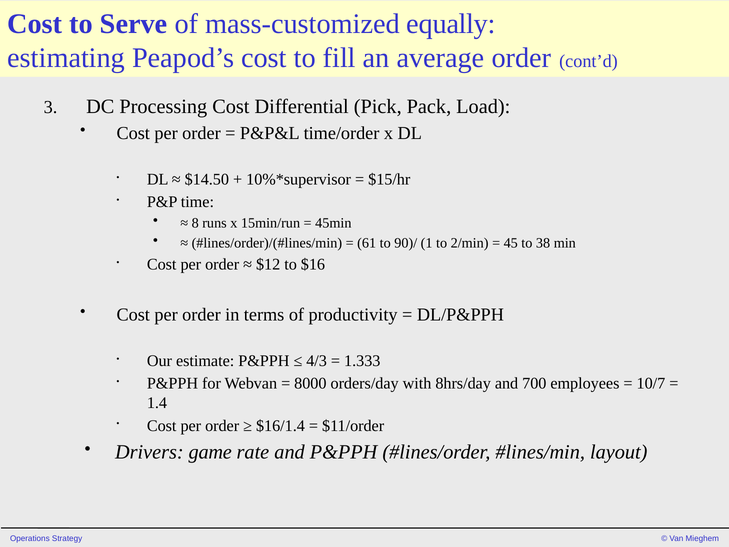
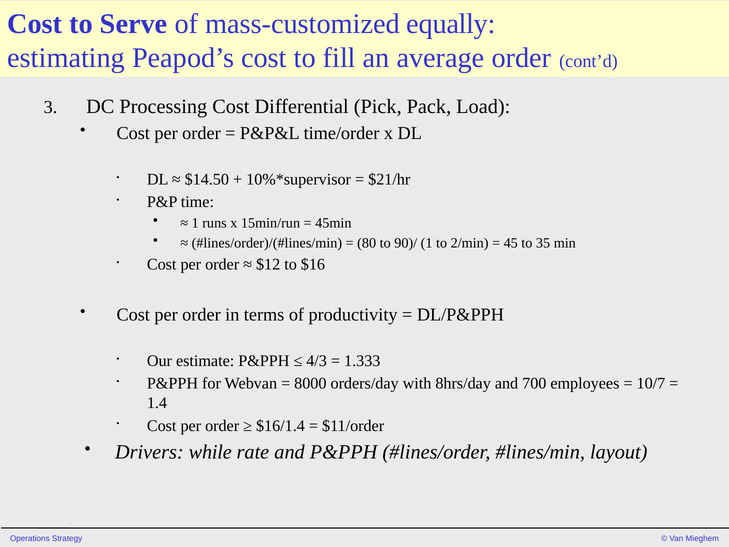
$15/hr: $15/hr -> $21/hr
8 at (195, 223): 8 -> 1
61: 61 -> 80
38: 38 -> 35
game: game -> while
